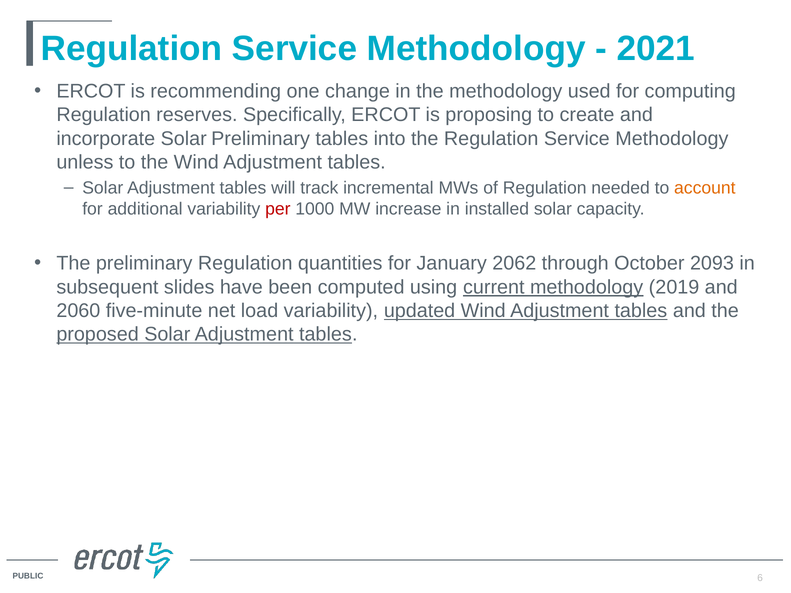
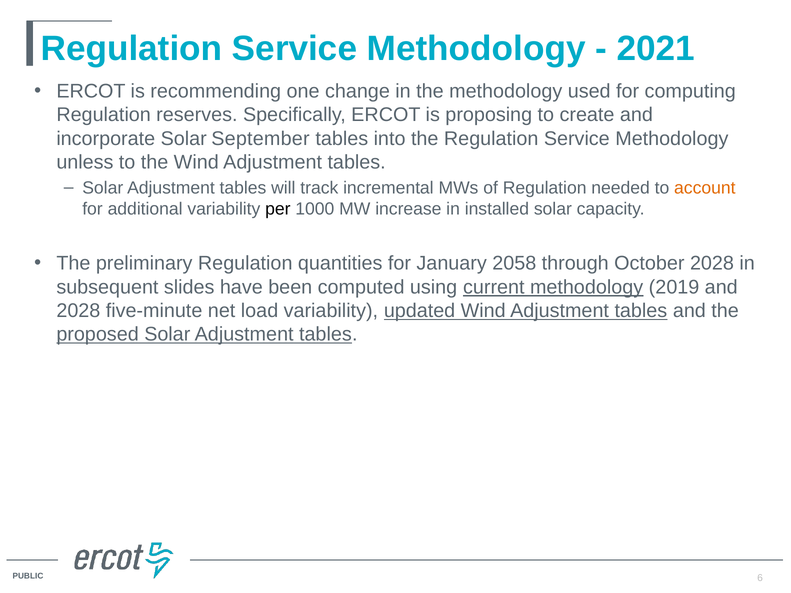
Solar Preliminary: Preliminary -> September
per colour: red -> black
2062: 2062 -> 2058
October 2093: 2093 -> 2028
2060 at (78, 311): 2060 -> 2028
